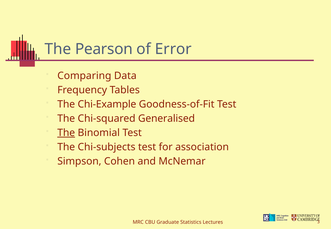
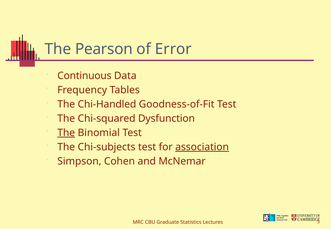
Comparing: Comparing -> Continuous
Chi-Example: Chi-Example -> Chi-Handled
Generalised: Generalised -> Dysfunction
association underline: none -> present
